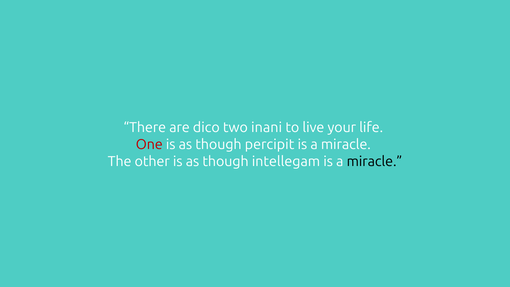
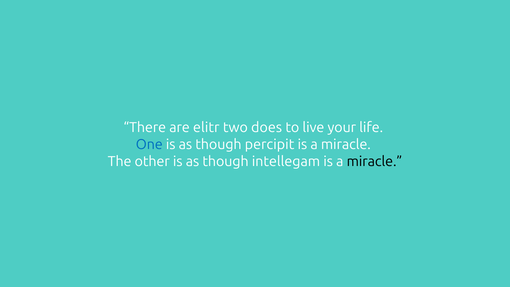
dico: dico -> elitr
inani: inani -> does
One colour: red -> blue
